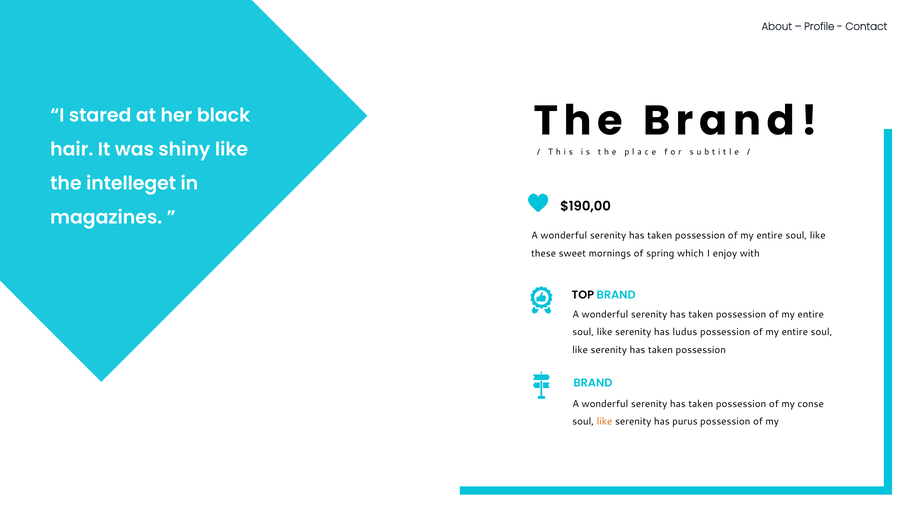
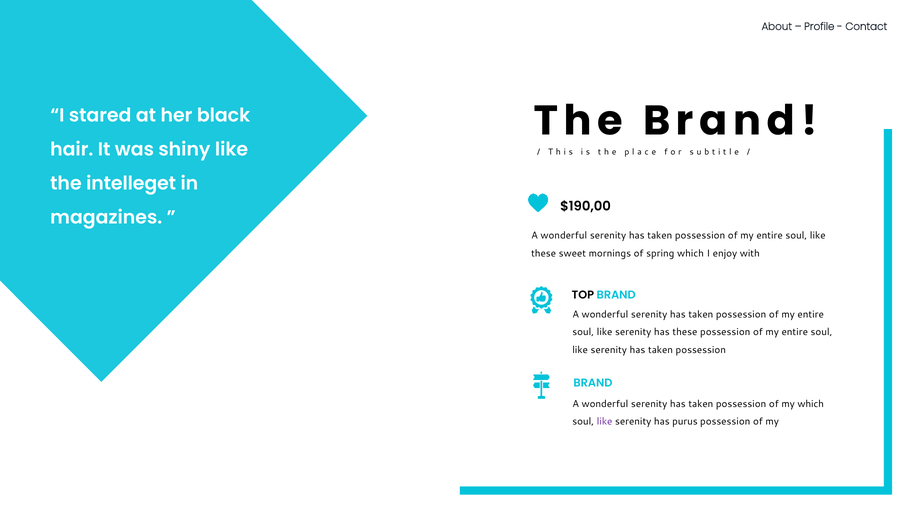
has ludus: ludus -> these
my conse: conse -> which
like at (605, 421) colour: orange -> purple
